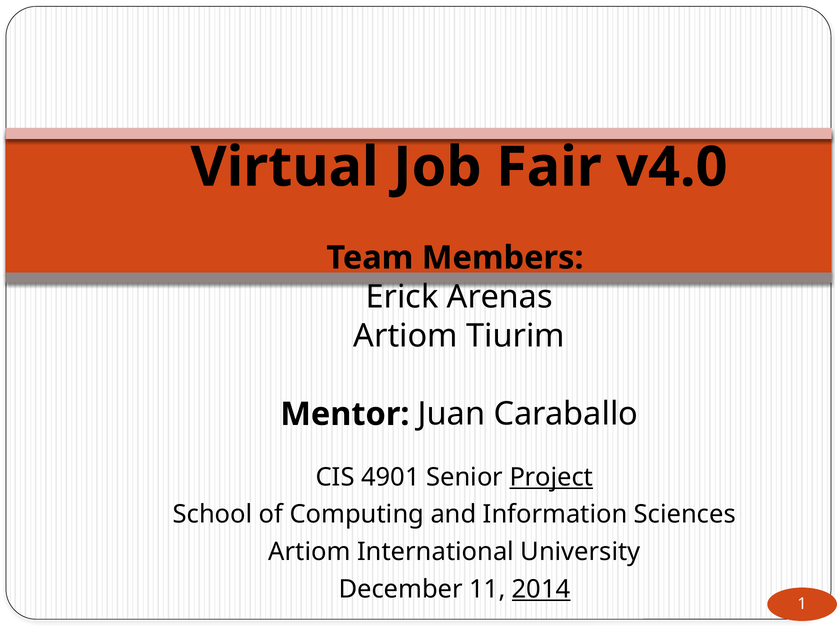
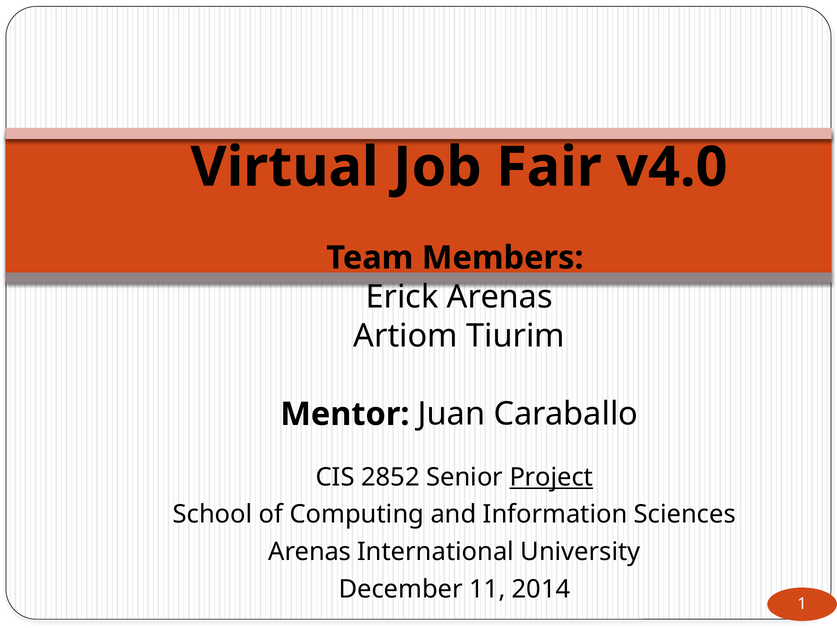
4901: 4901 -> 2852
Artiom at (310, 552): Artiom -> Arenas
2014 underline: present -> none
